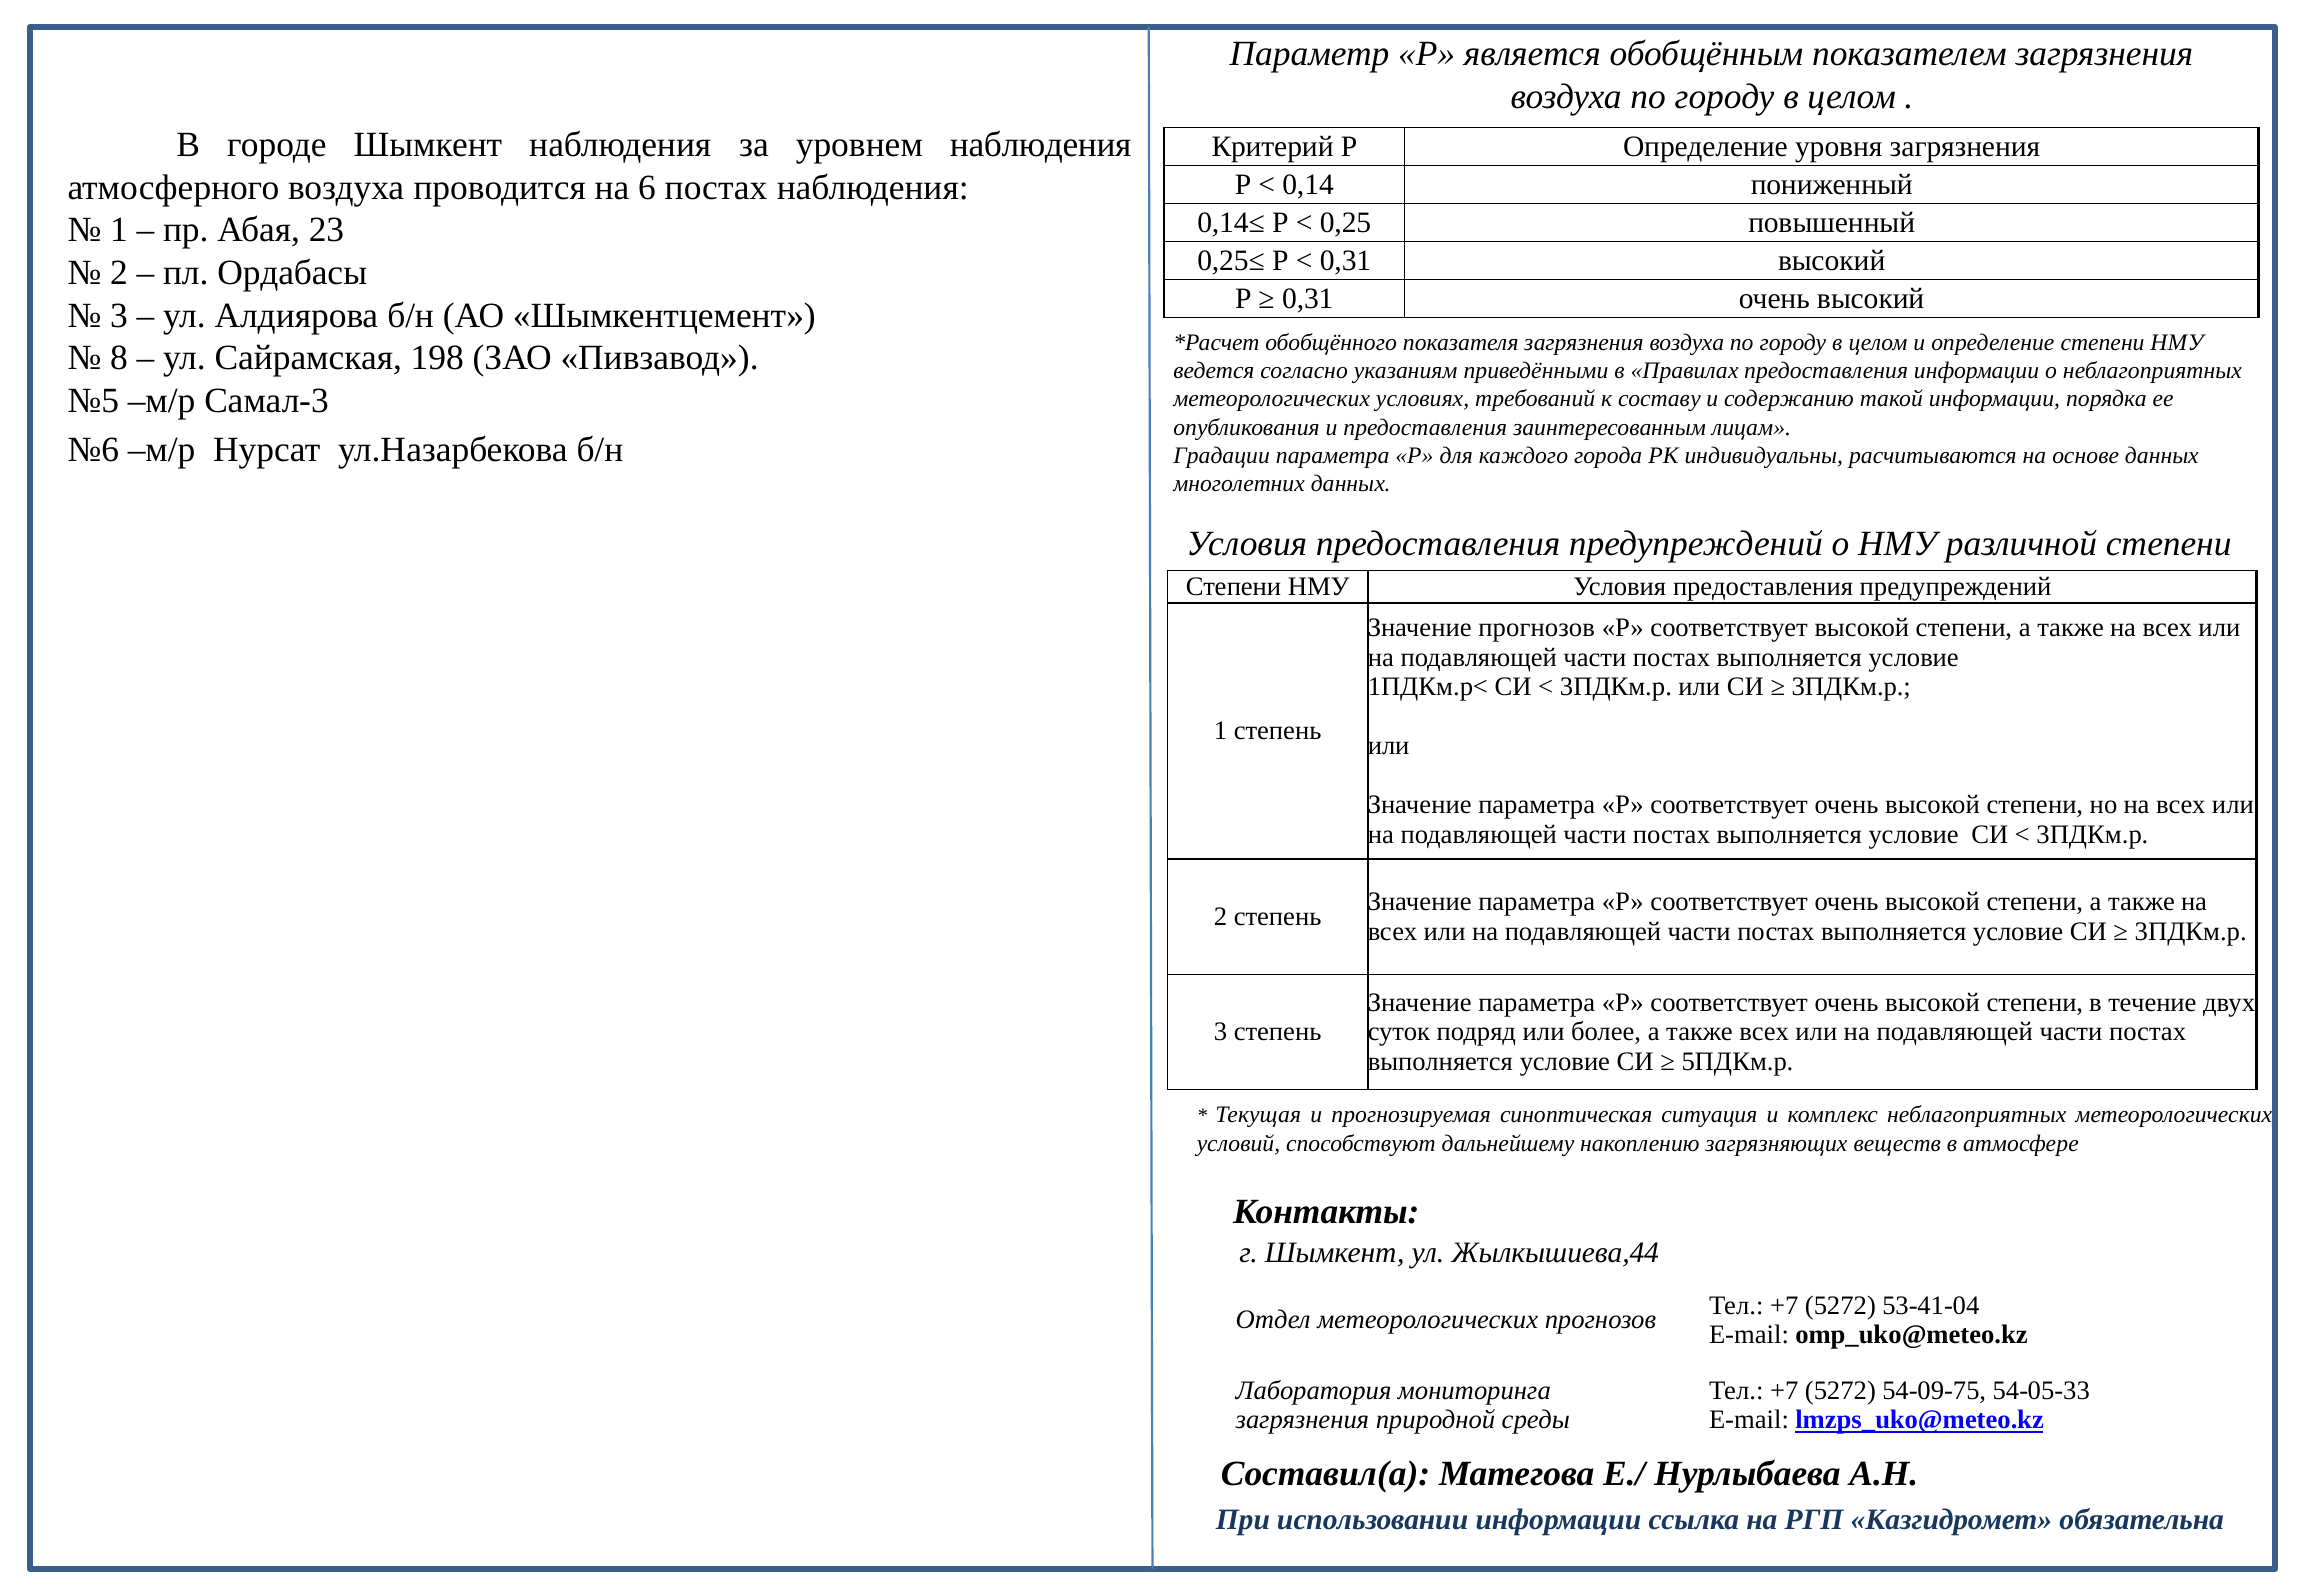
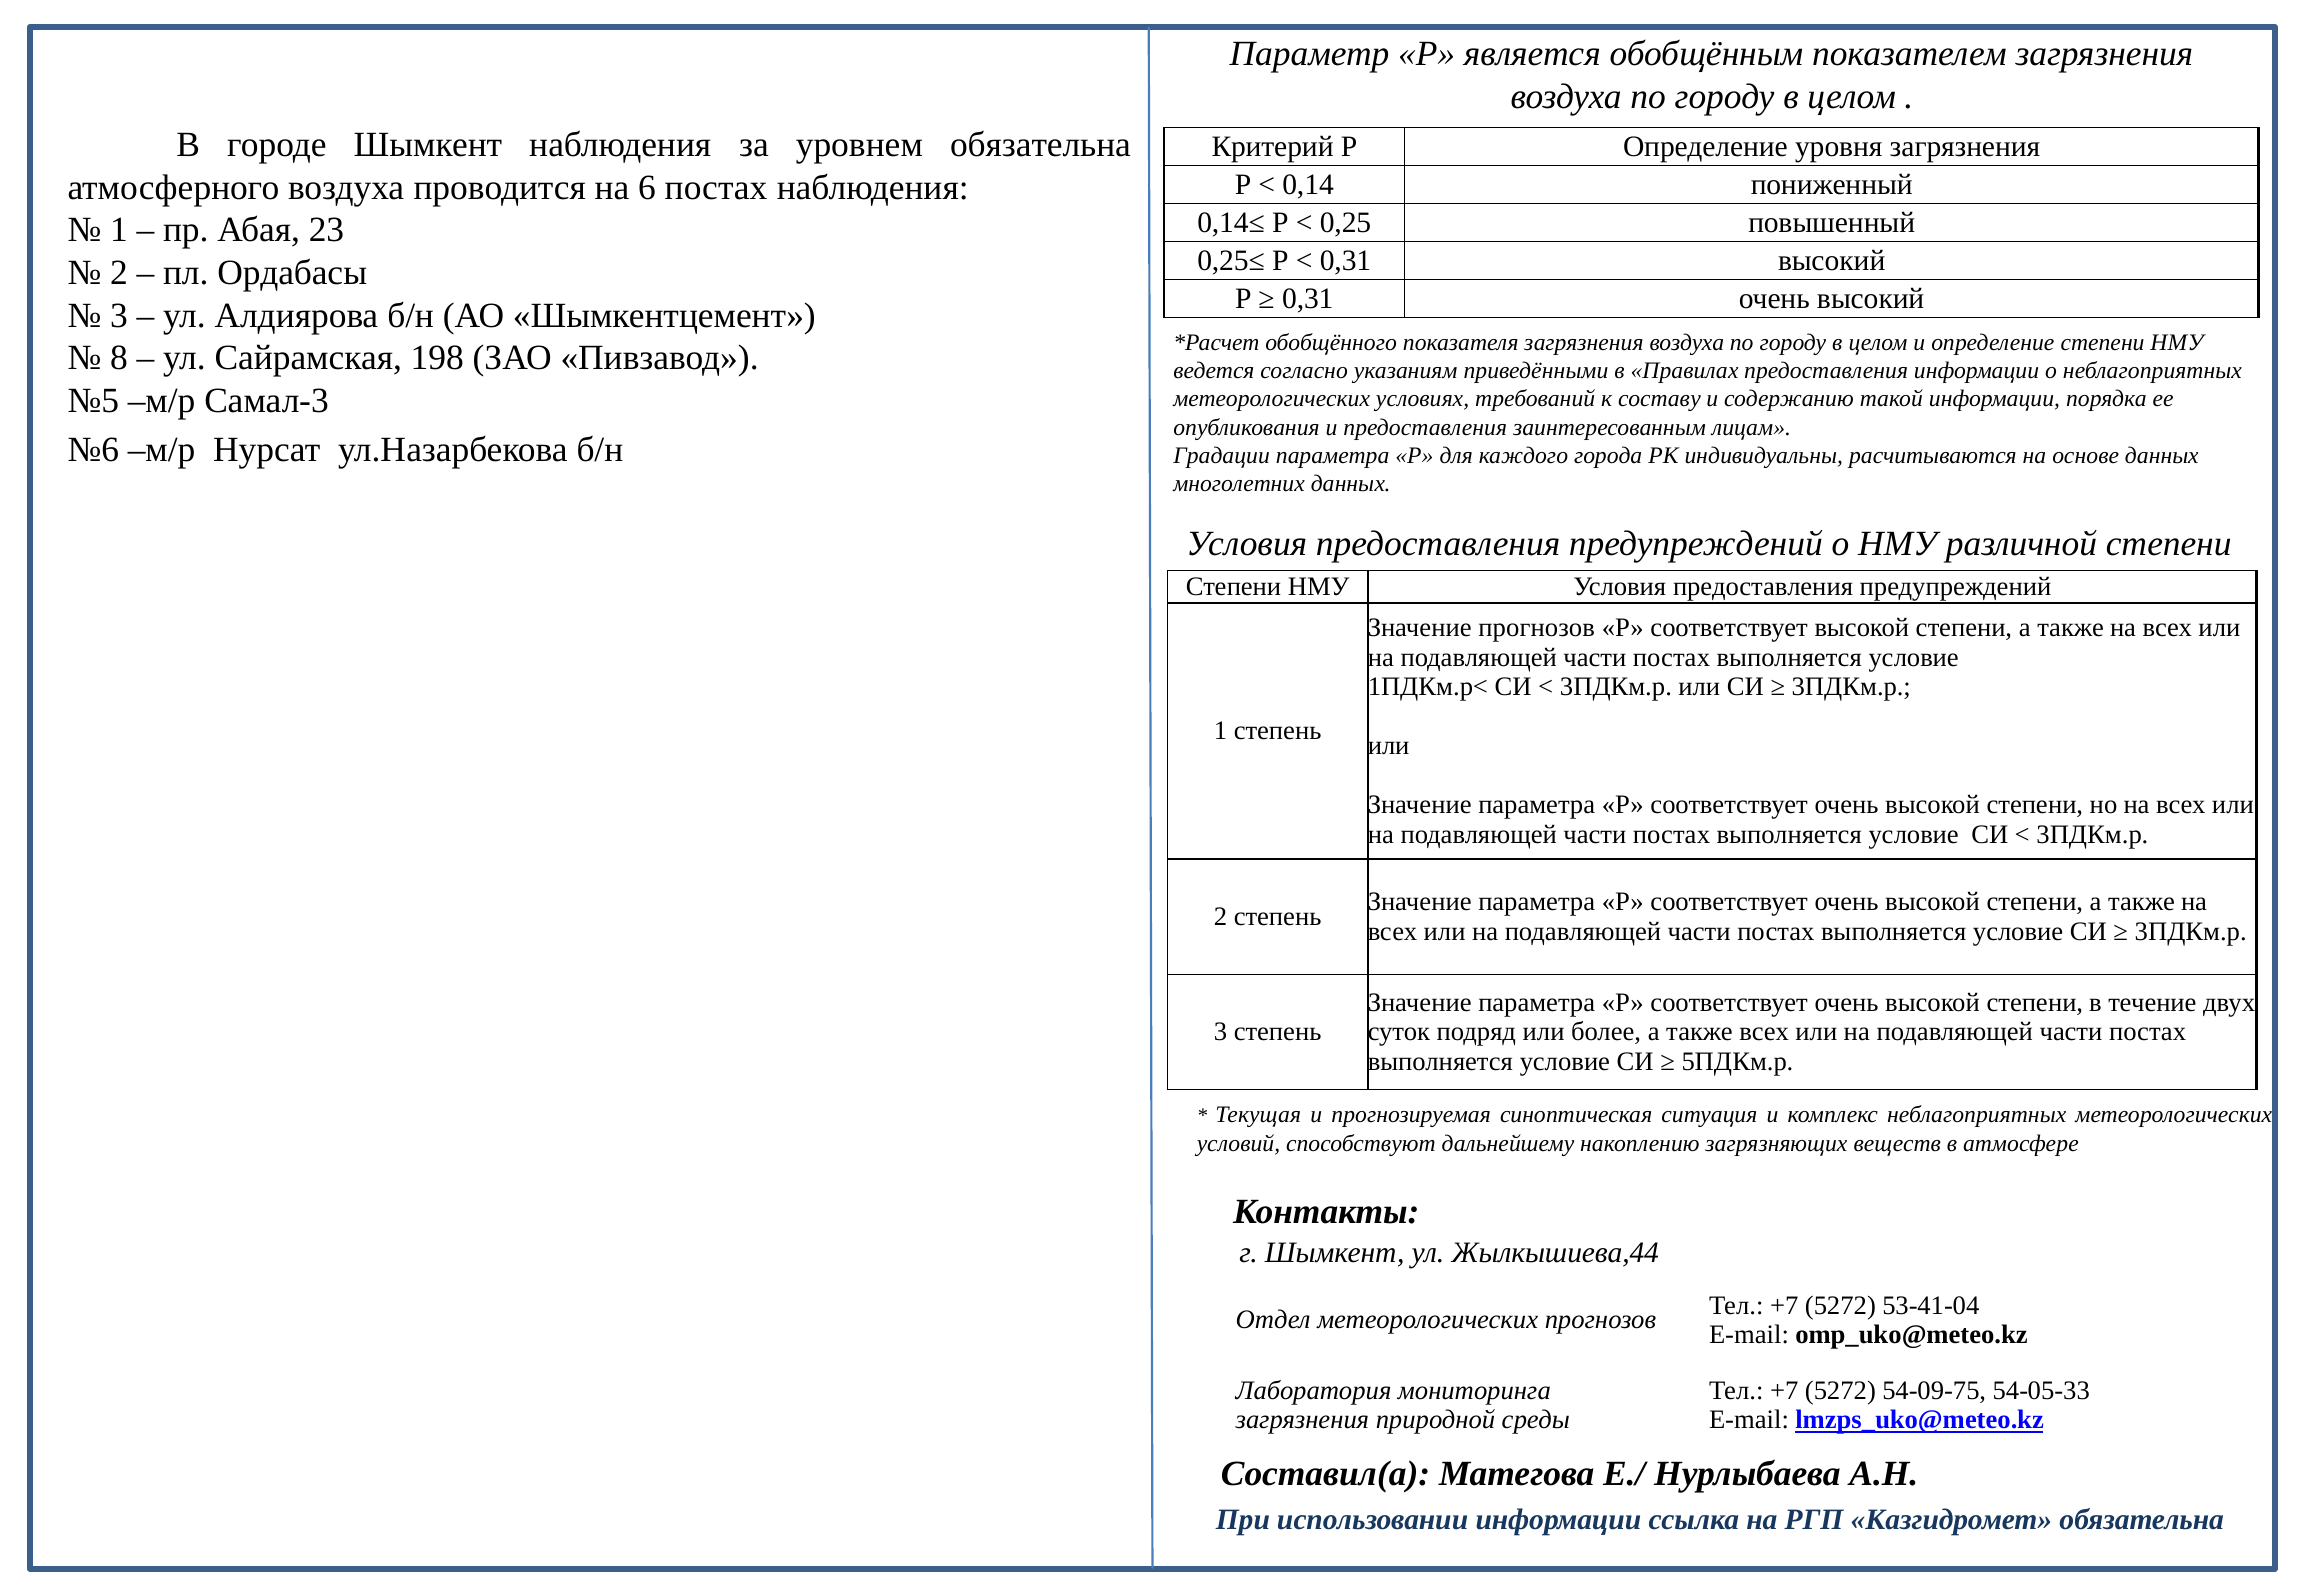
уровнем наблюдения: наблюдения -> обязательна
